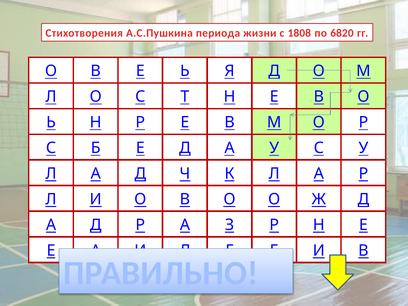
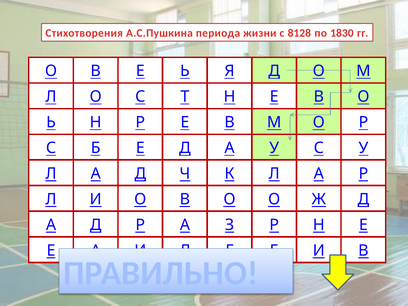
1808: 1808 -> 8128
6820: 6820 -> 1830
